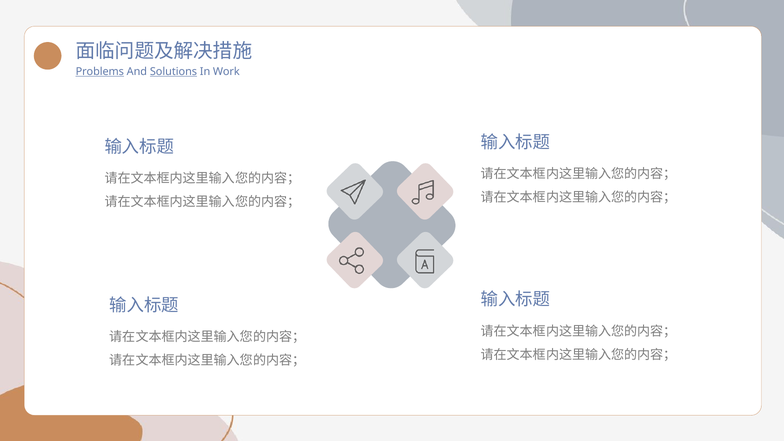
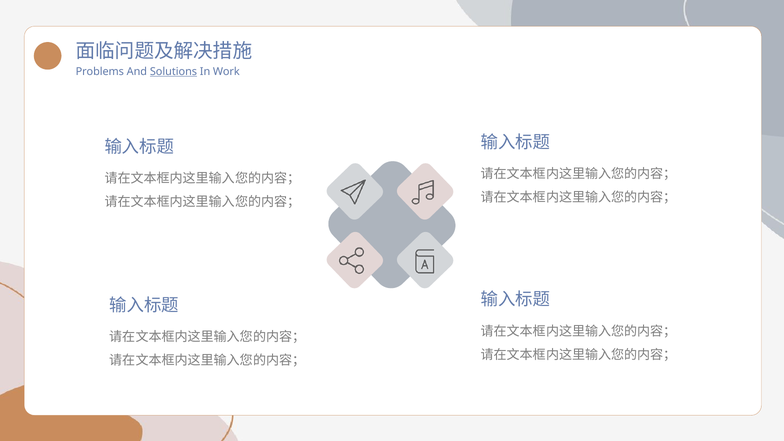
Problems underline: present -> none
